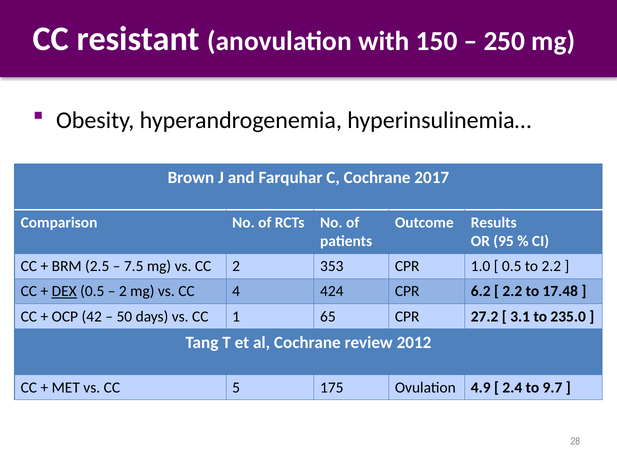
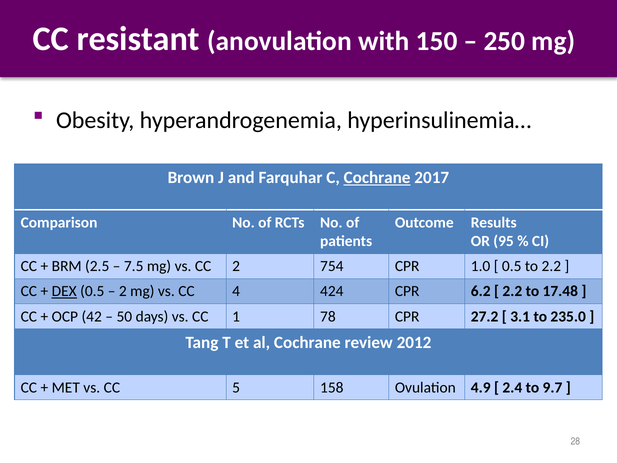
Cochrane at (377, 177) underline: none -> present
353: 353 -> 754
65: 65 -> 78
175: 175 -> 158
